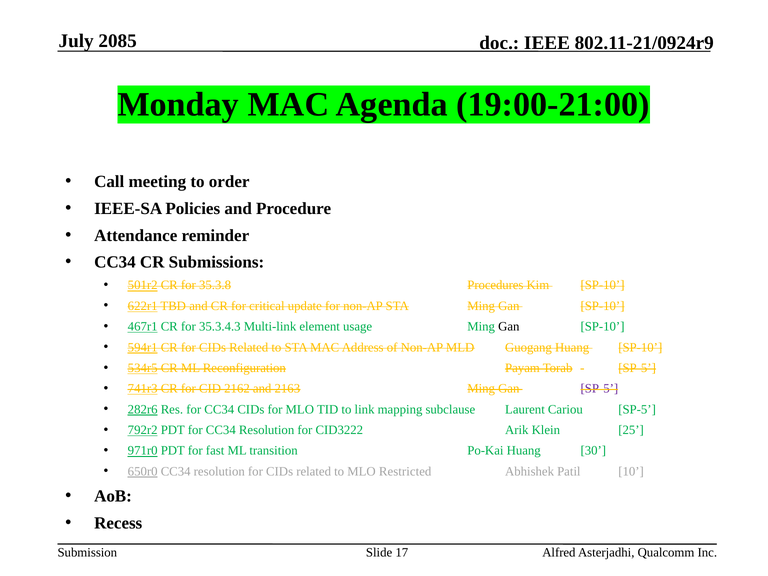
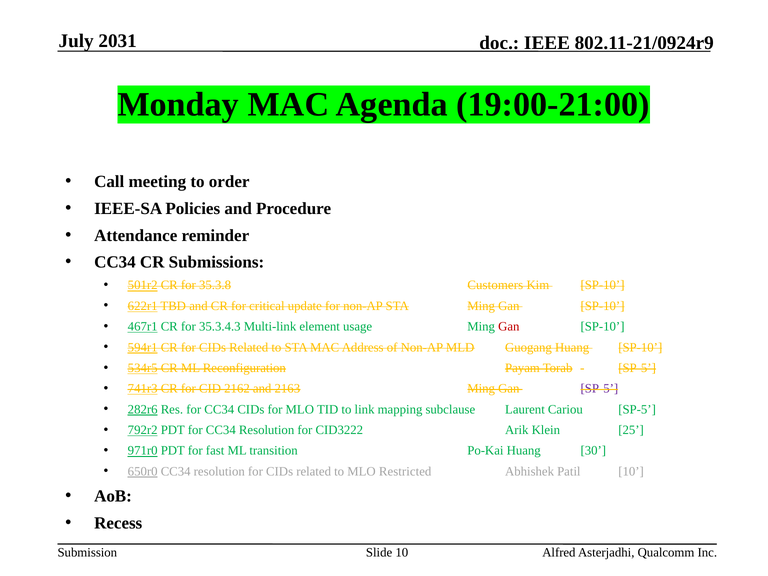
2085: 2085 -> 2031
Procedures: Procedures -> Customers
Gan at (509, 327) colour: black -> red
Slide 17: 17 -> 10
